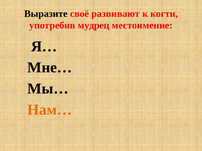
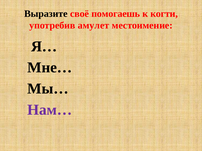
развивают: развивают -> помогаешь
мудрец: мудрец -> амулет
Нам… colour: orange -> purple
